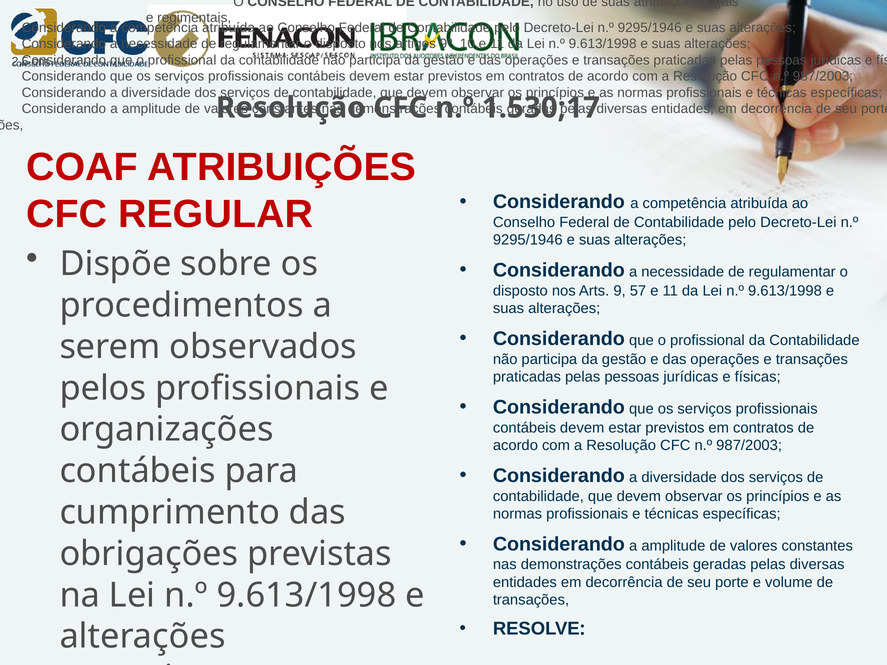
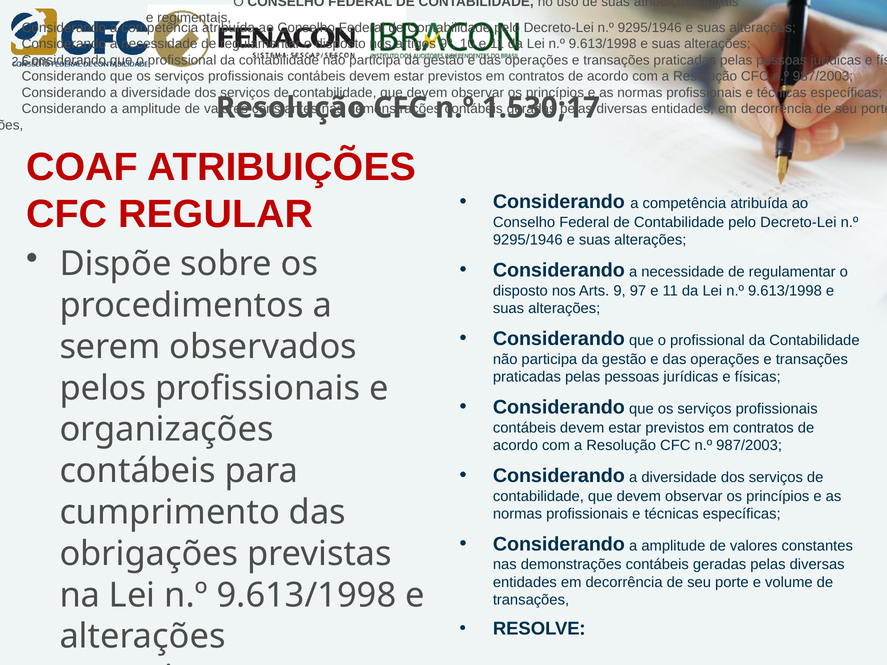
57: 57 -> 97
